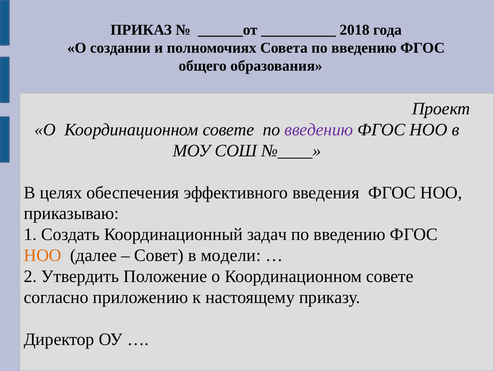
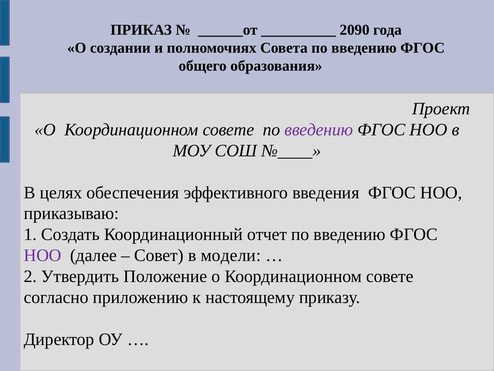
2018: 2018 -> 2090
задач: задач -> отчет
НОО at (43, 255) colour: orange -> purple
